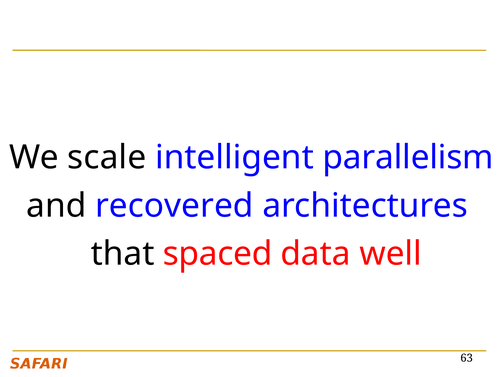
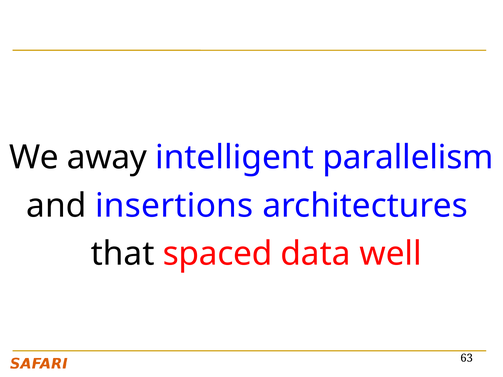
scale: scale -> away
recovered: recovered -> insertions
